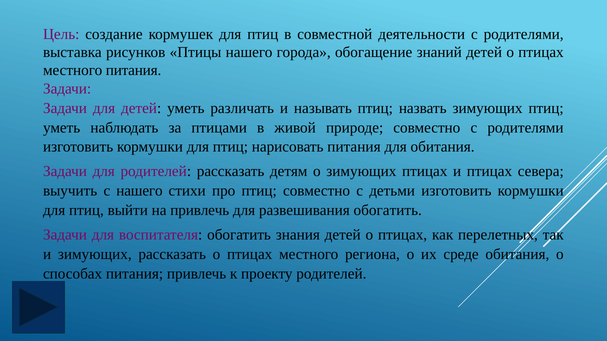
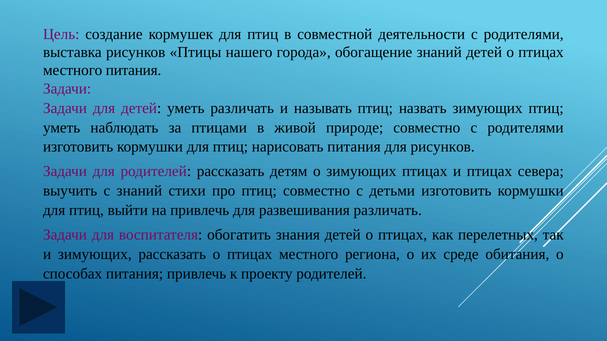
для обитания: обитания -> рисунков
с нашего: нашего -> знаний
развешивания обогатить: обогатить -> различать
